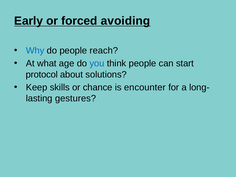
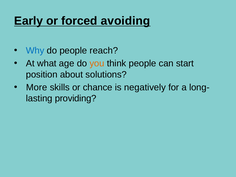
you colour: blue -> orange
protocol: protocol -> position
Keep: Keep -> More
encounter: encounter -> negatively
gestures: gestures -> providing
